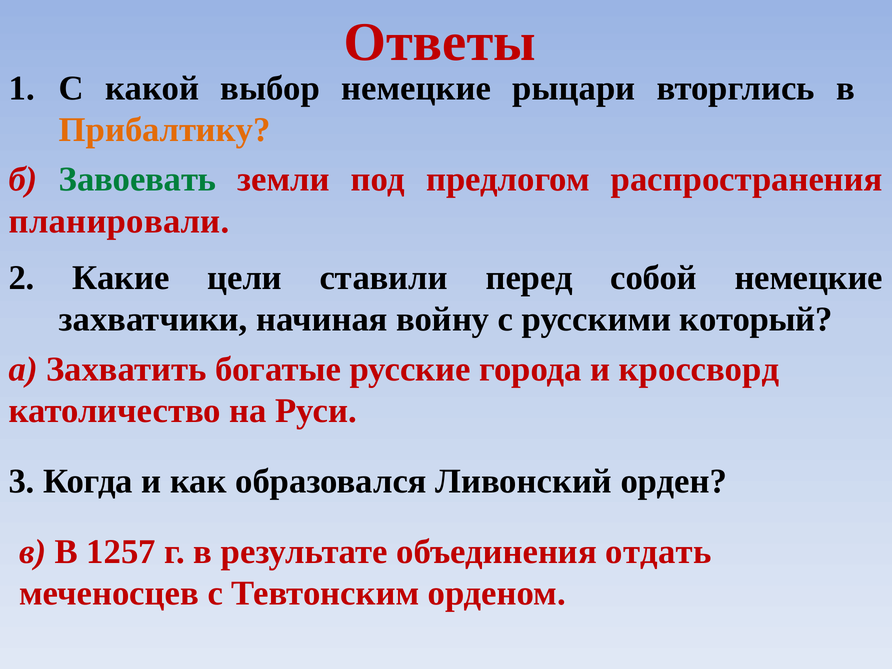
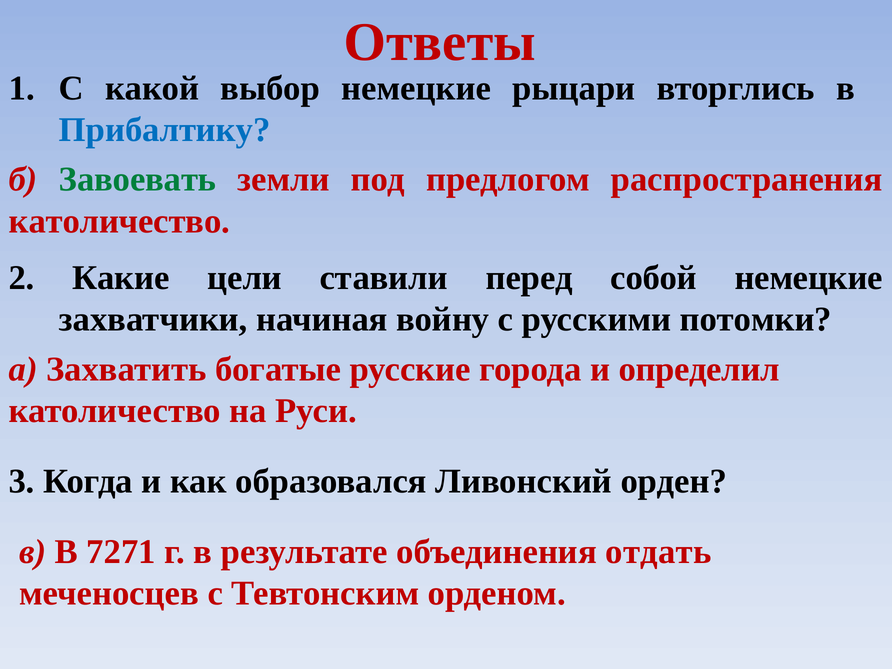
Прибалтику colour: orange -> blue
планировали at (119, 221): планировали -> католичество
который: который -> потомки
кроссворд: кроссворд -> определил
1257: 1257 -> 7271
